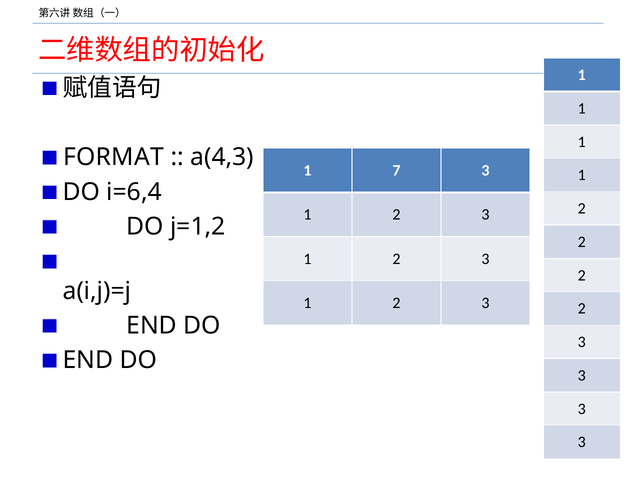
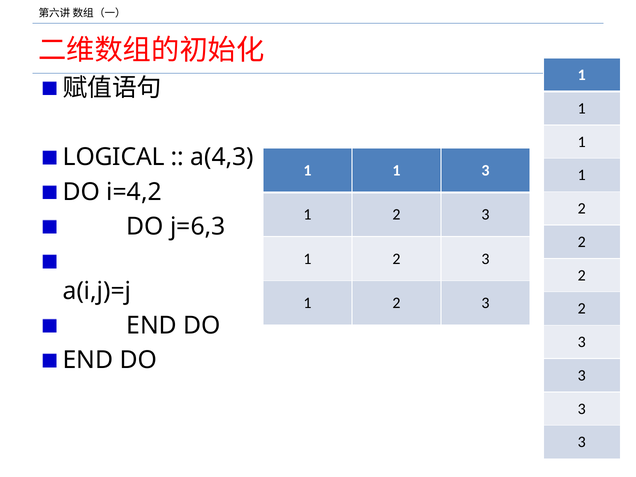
FORMAT: FORMAT -> LOGICAL
7 at (396, 171): 7 -> 1
i=6,4: i=6,4 -> i=4,2
j=1,2: j=1,2 -> j=6,3
